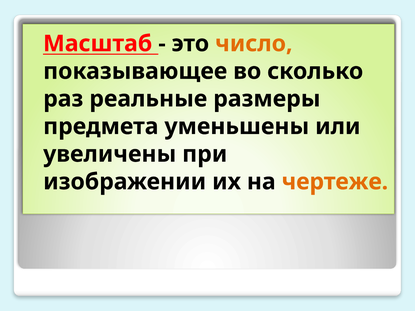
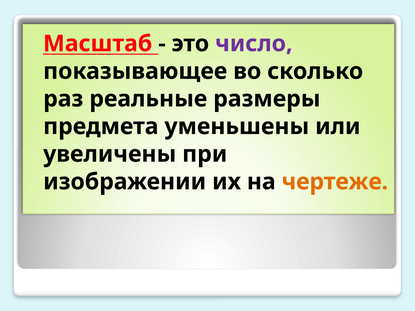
число colour: orange -> purple
